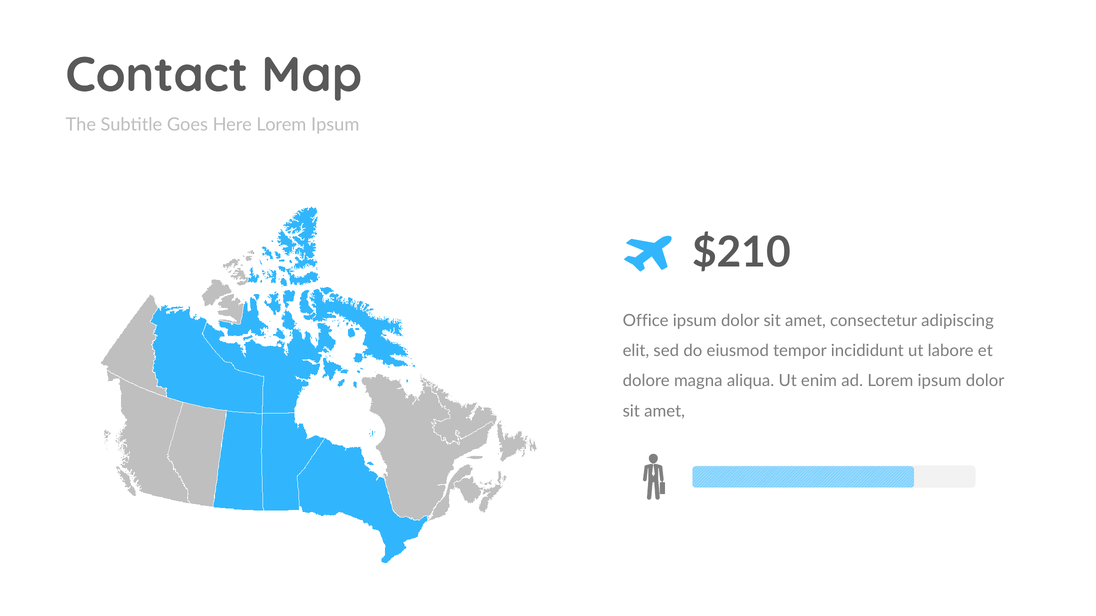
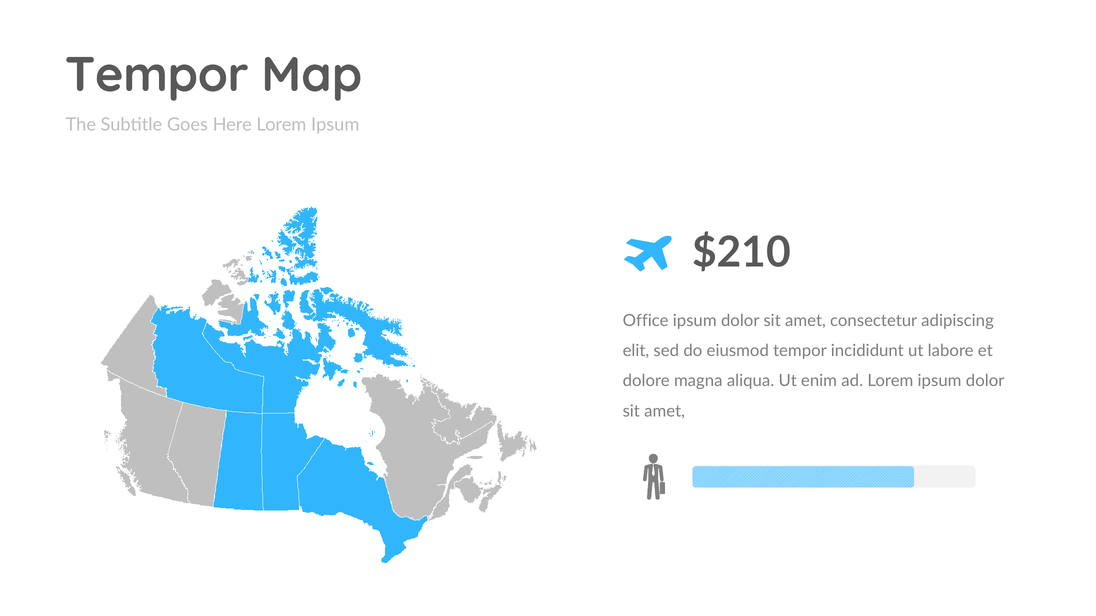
Contact at (157, 75): Contact -> Tempor
